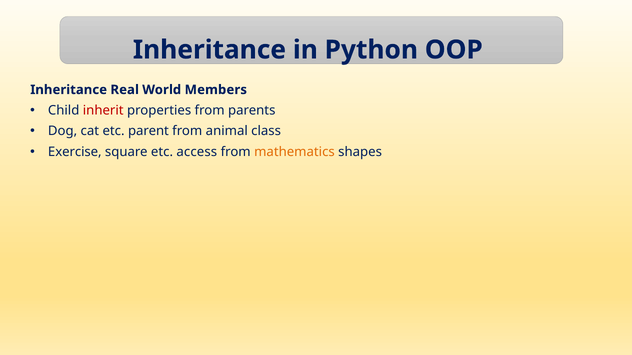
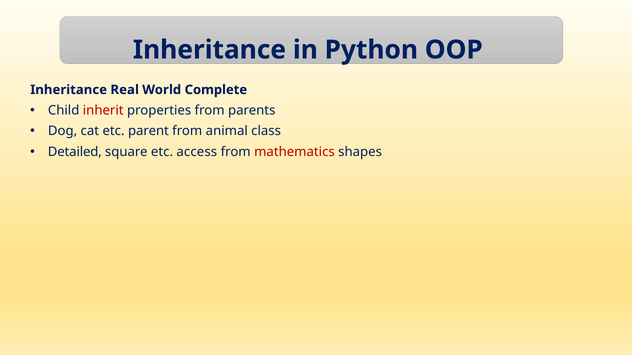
Members: Members -> Complete
Exercise: Exercise -> Detailed
mathematics colour: orange -> red
